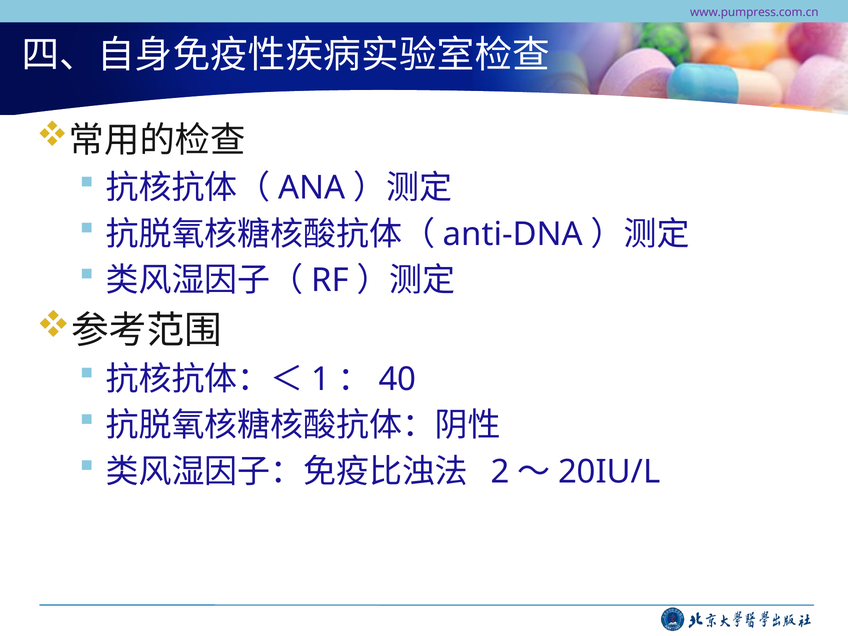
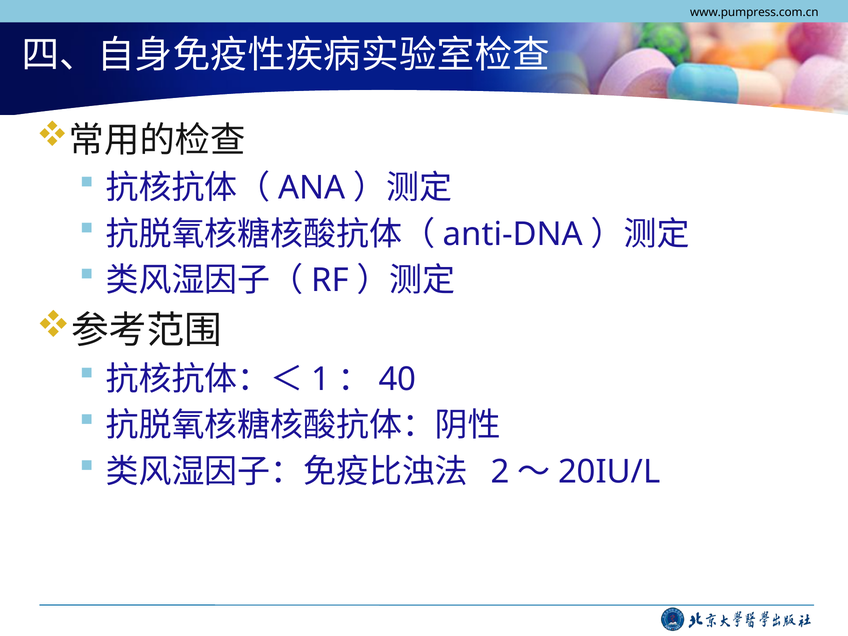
www.pumpress.com.cn colour: purple -> black
